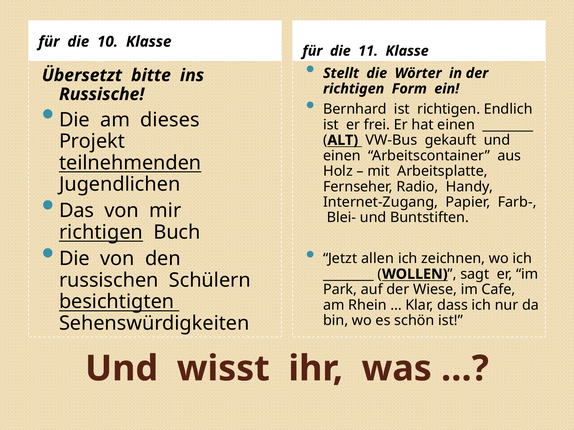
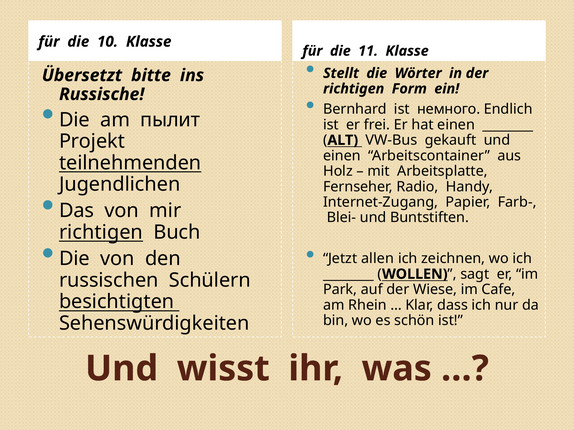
ist richtigen: richtigen -> немного
dieses: dieses -> пылит
